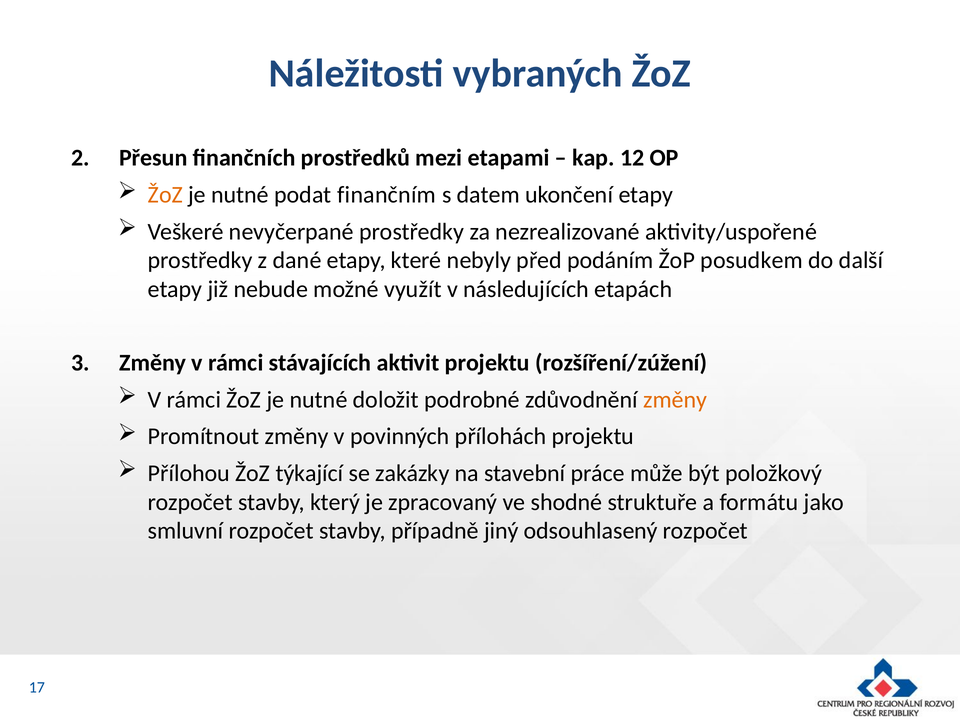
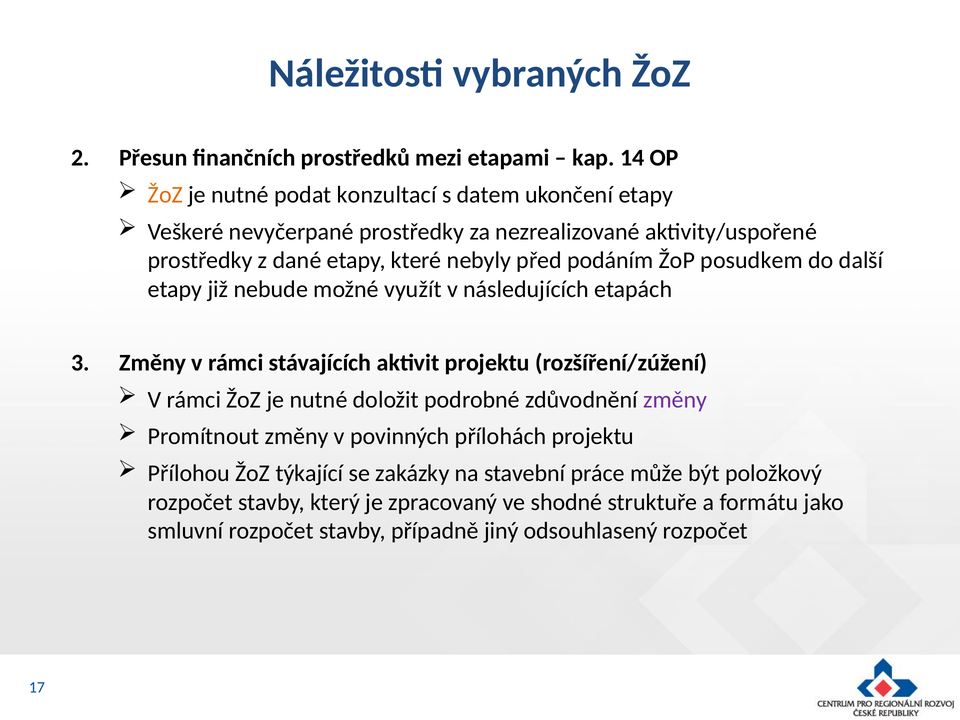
12: 12 -> 14
finančním: finančním -> konzultací
změny at (675, 400) colour: orange -> purple
